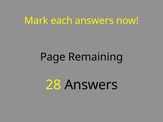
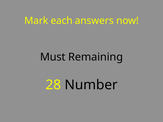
Page: Page -> Must
28 Answers: Answers -> Number
